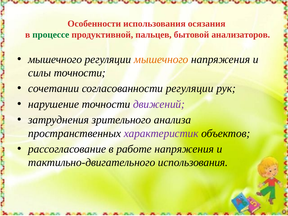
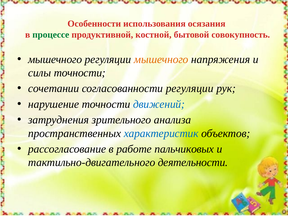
пальцев: пальцев -> костной
анализаторов: анализаторов -> совокупность
движений colour: purple -> blue
характеристик colour: purple -> blue
работе напряжения: напряжения -> пальчиковых
тактильно-двигательного использования: использования -> деятельности
